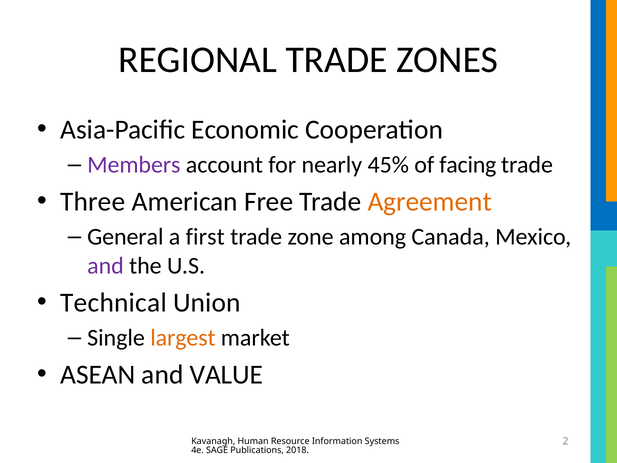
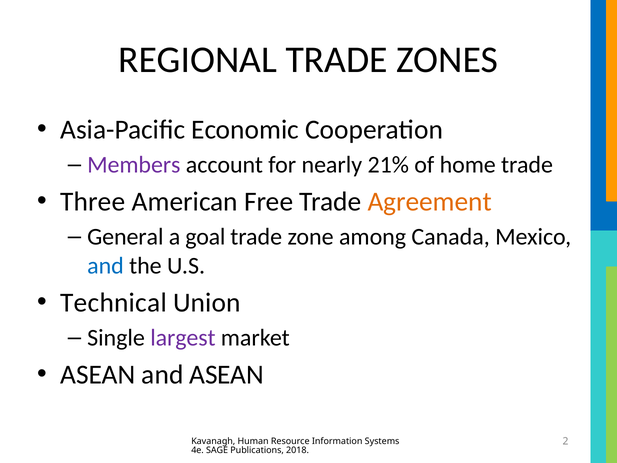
45%: 45% -> 21%
facing: facing -> home
first: first -> goal
and at (105, 266) colour: purple -> blue
largest colour: orange -> purple
and VALUE: VALUE -> ASEAN
